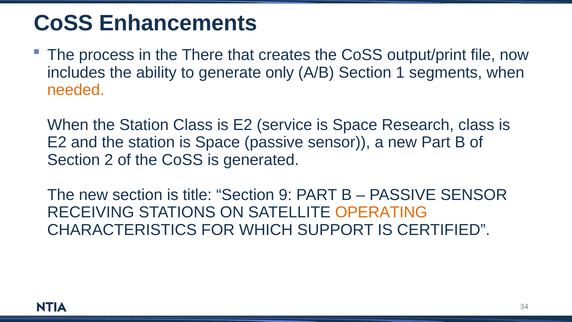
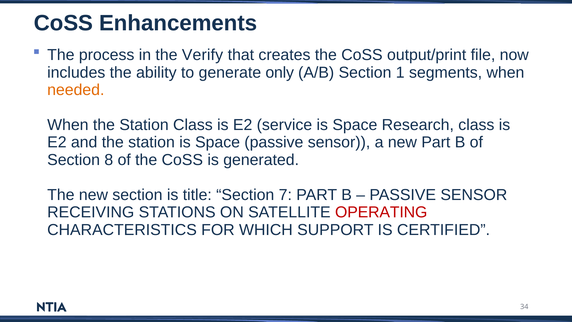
There: There -> Verify
2: 2 -> 8
9: 9 -> 7
OPERATING colour: orange -> red
